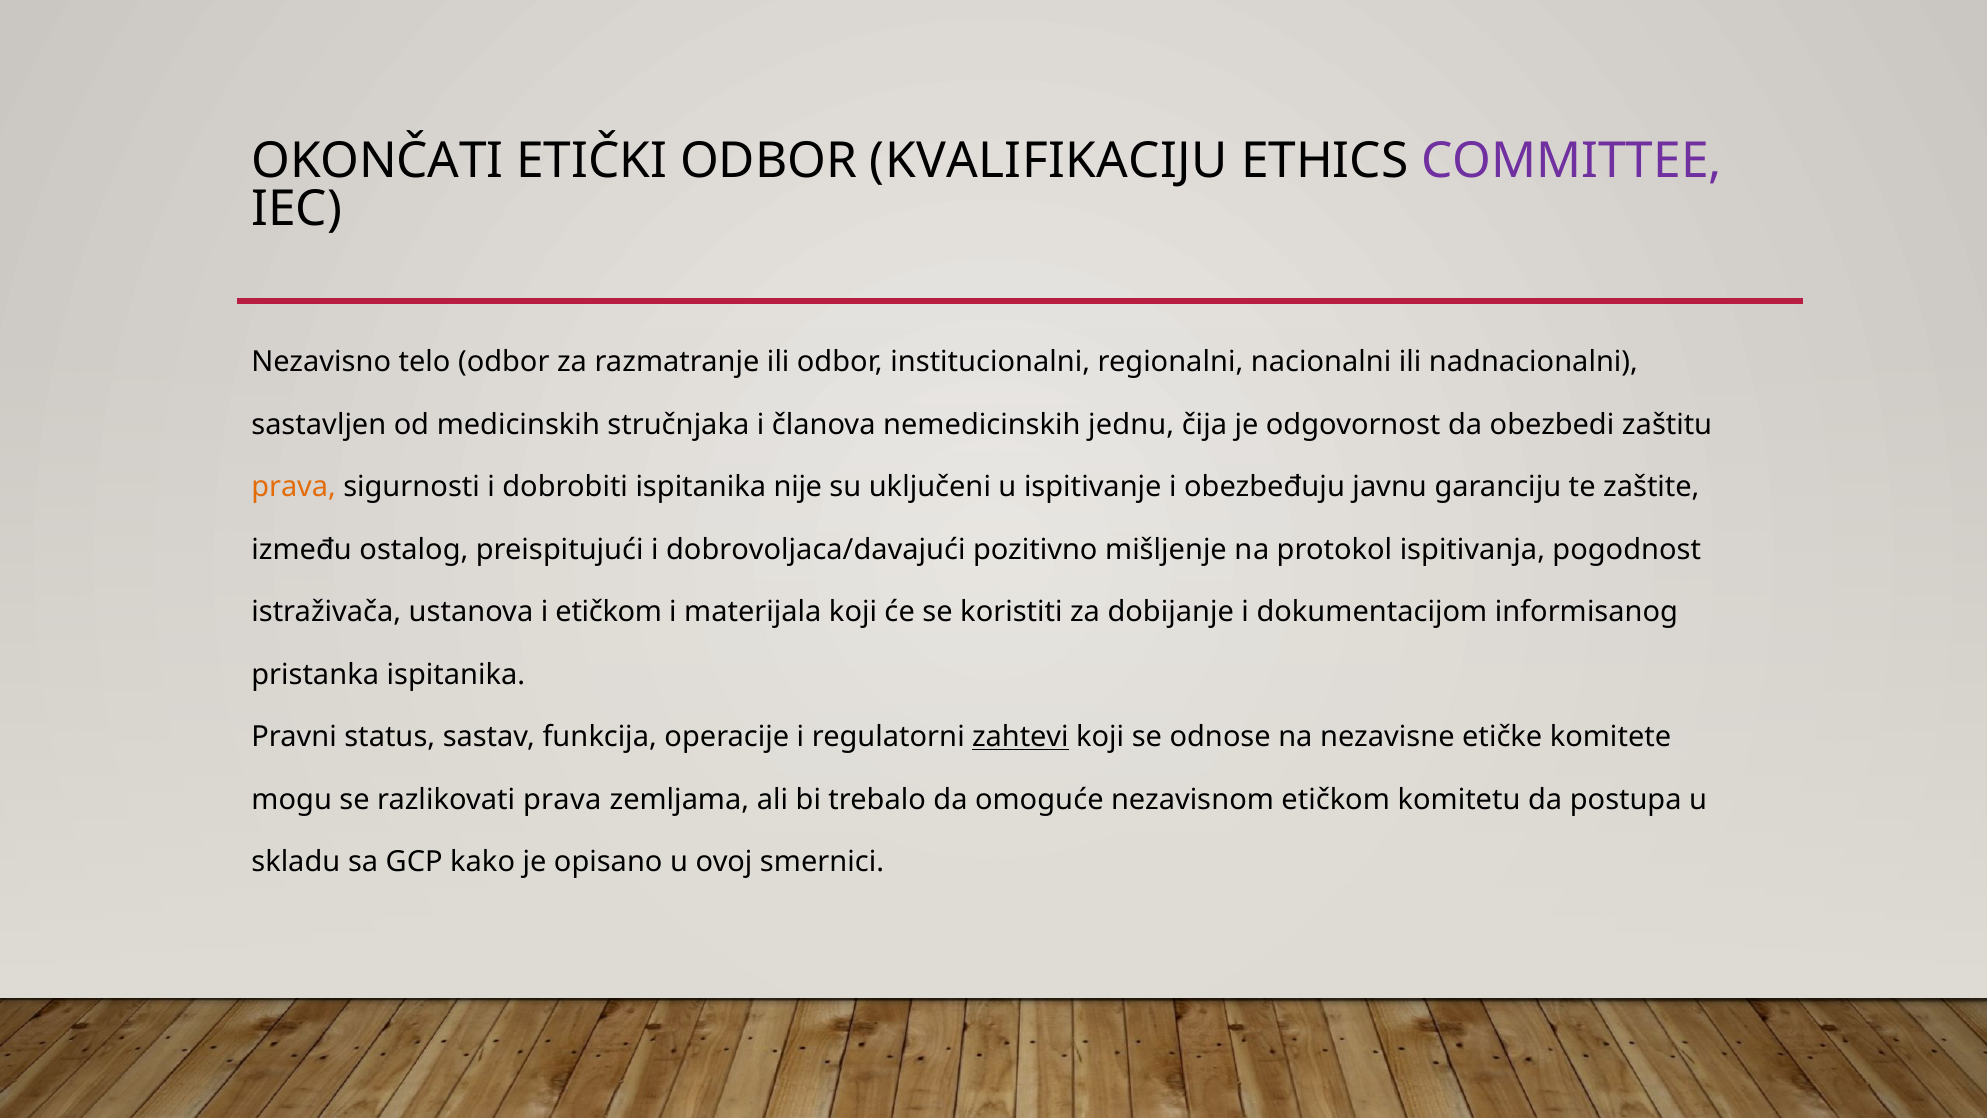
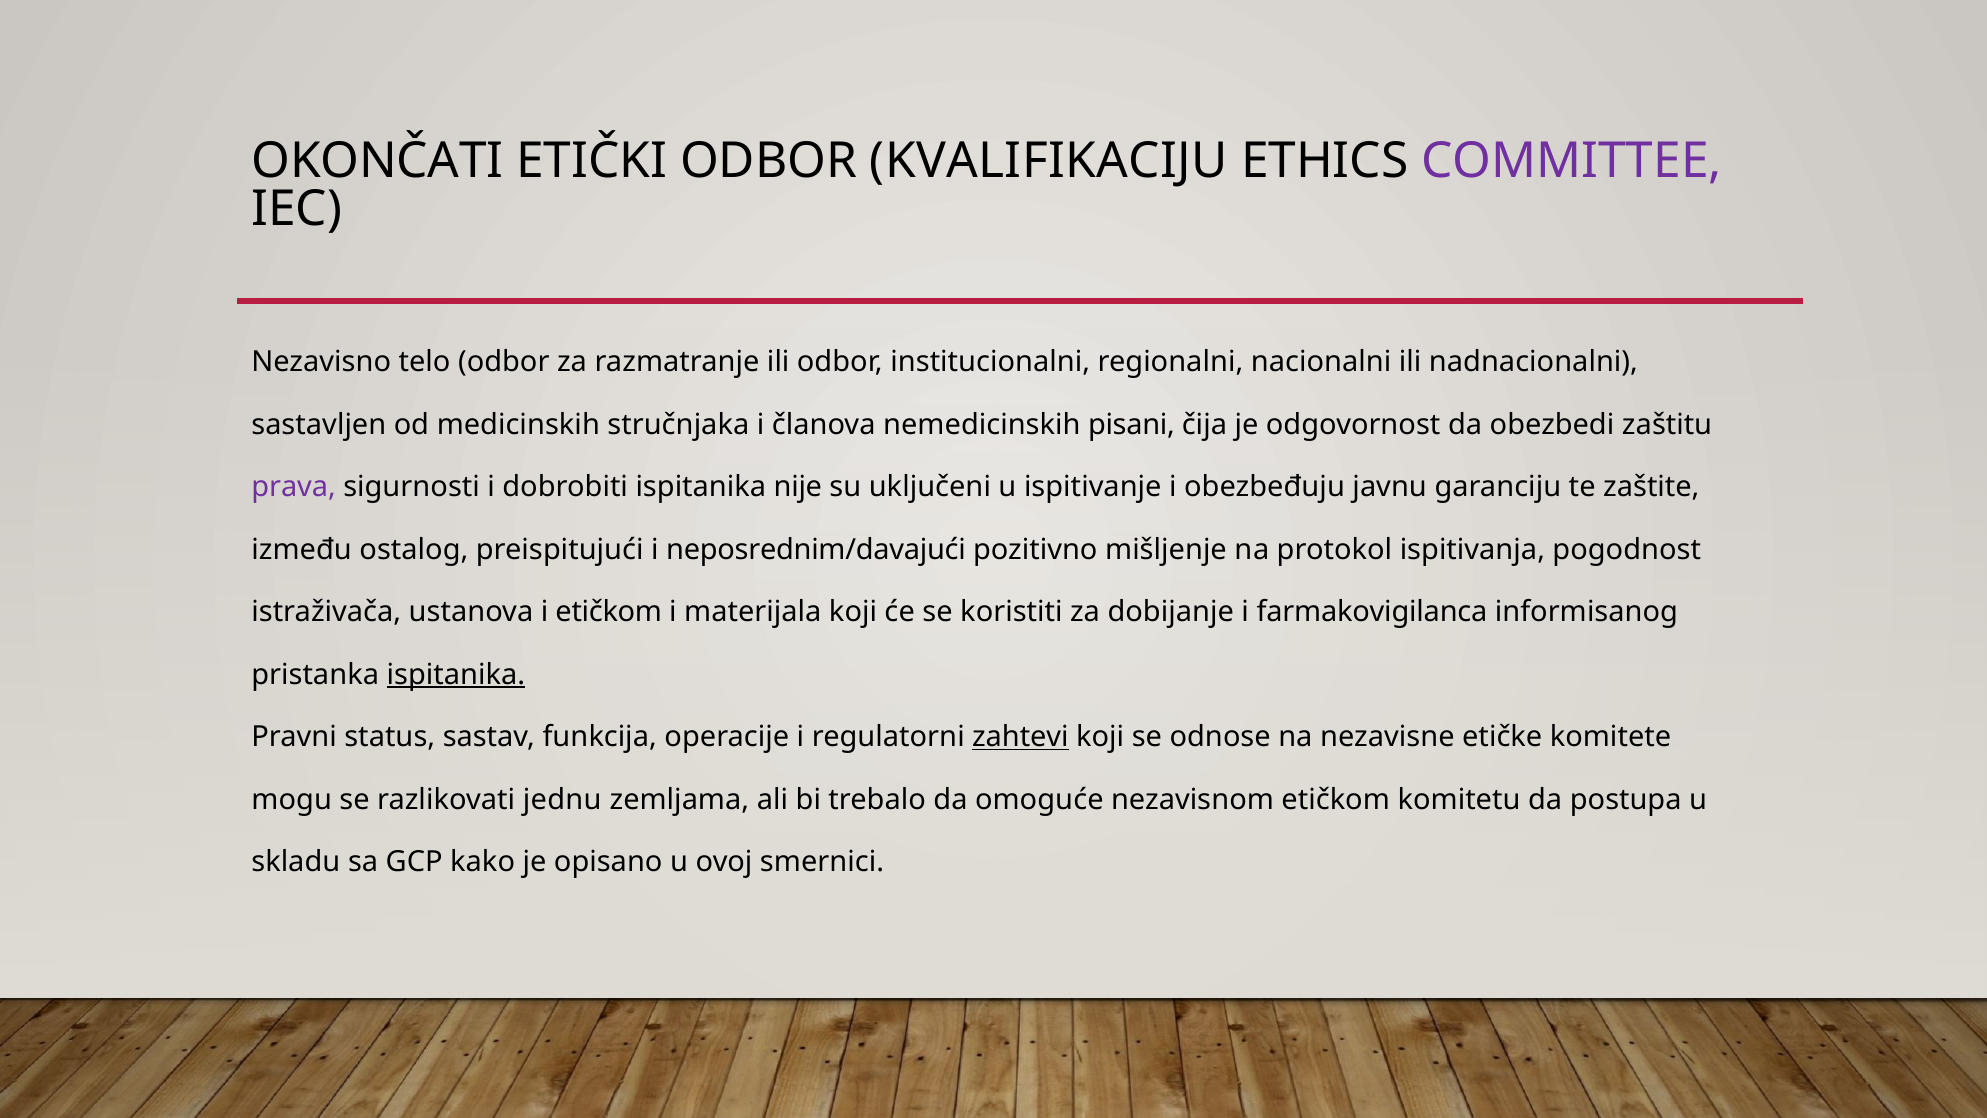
jednu: jednu -> pisani
prava at (294, 487) colour: orange -> purple
dobrovoljaca/davajući: dobrovoljaca/davajući -> neposrednim/davajući
dokumentacijom: dokumentacijom -> farmakovigilanca
ispitanika at (456, 674) underline: none -> present
razlikovati prava: prava -> jednu
